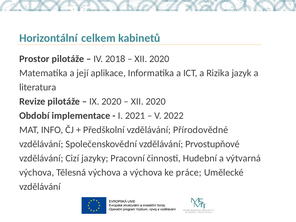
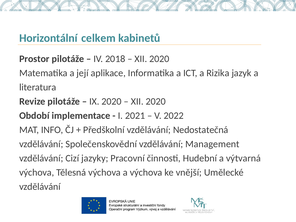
Přírodovědné: Přírodovědné -> Nedostatečná
Prvostupňové: Prvostupňové -> Management
práce: práce -> vnější
